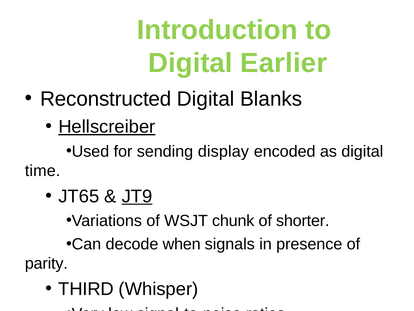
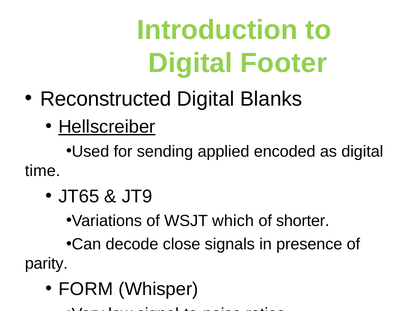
Earlier: Earlier -> Footer
display: display -> applied
JT9 underline: present -> none
chunk: chunk -> which
when: when -> close
THIRD: THIRD -> FORM
